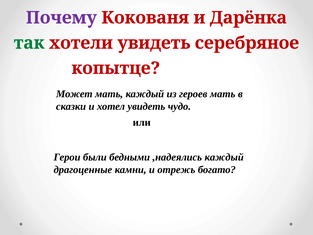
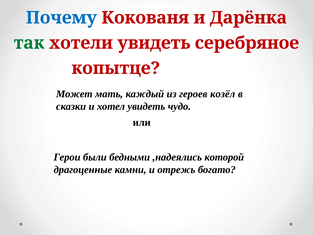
Почему colour: purple -> blue
героев мать: мать -> козёл
,надеялись каждый: каждый -> которой
